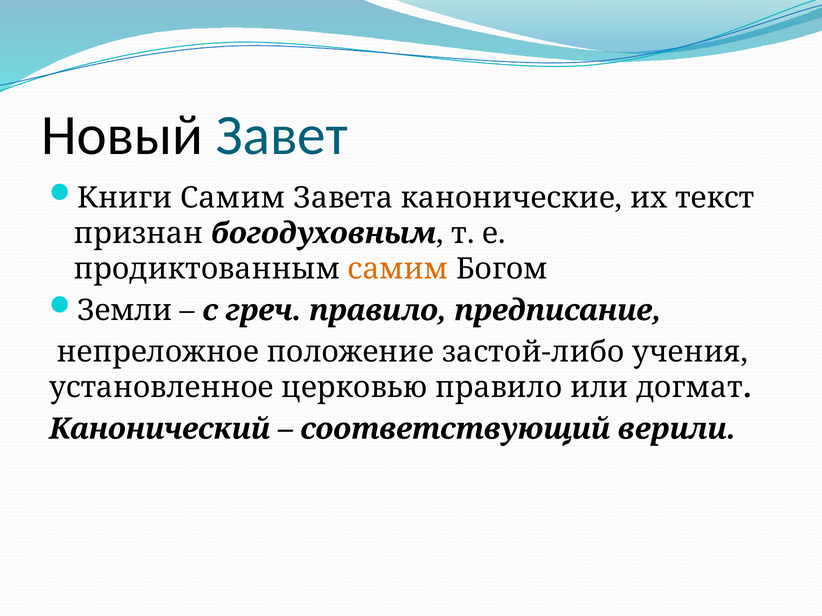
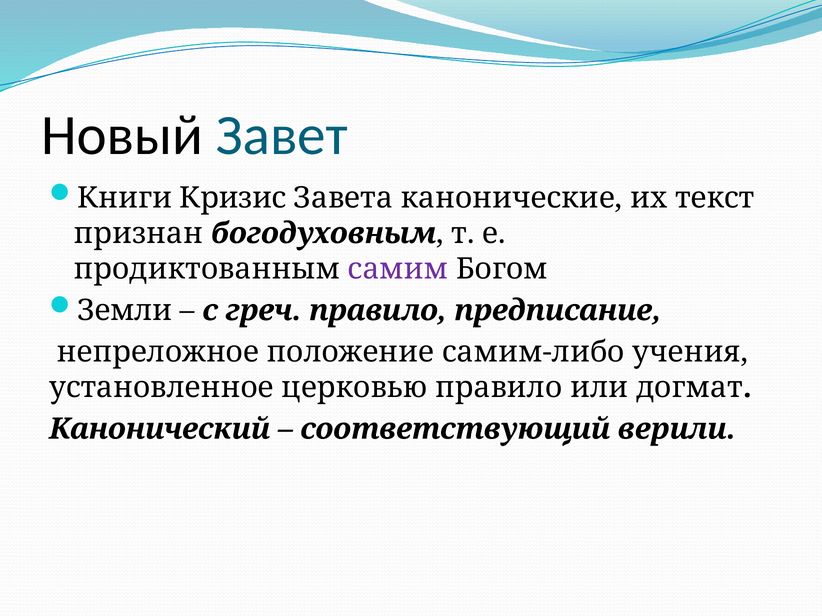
Книги Самим: Самим -> Кризис
самим at (398, 269) colour: orange -> purple
застой-либо: застой-либо -> самим-либо
